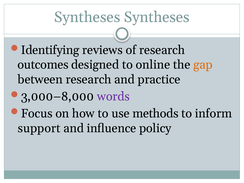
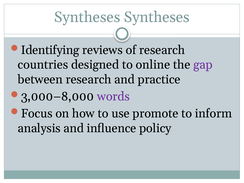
outcomes: outcomes -> countries
gap colour: orange -> purple
methods: methods -> promote
support: support -> analysis
